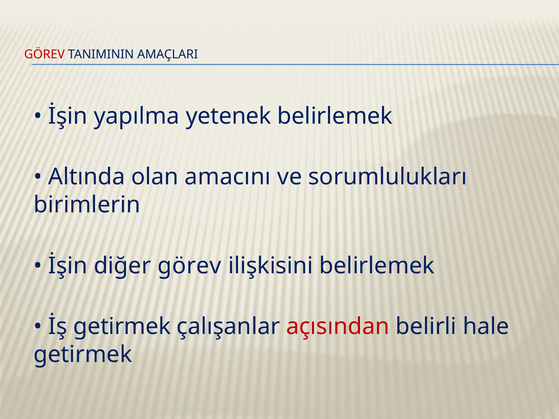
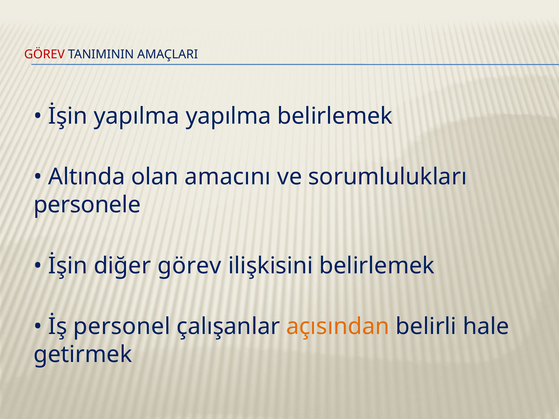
yapılma yetenek: yetenek -> yapılma
birimlerin: birimlerin -> personele
İş getirmek: getirmek -> personel
açısından colour: red -> orange
